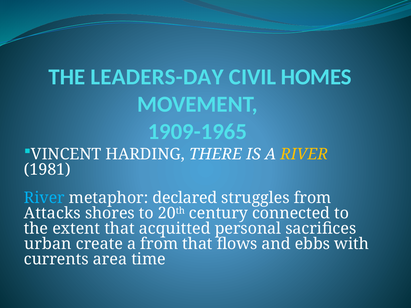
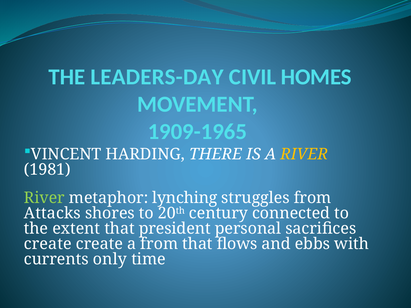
River at (44, 198) colour: light blue -> light green
declared: declared -> lynching
acquitted: acquitted -> president
urban at (48, 244): urban -> create
area: area -> only
